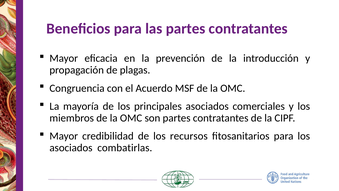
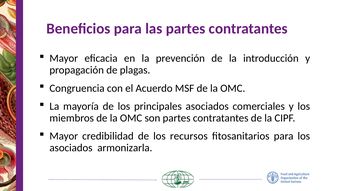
combatirlas: combatirlas -> armonizarla
